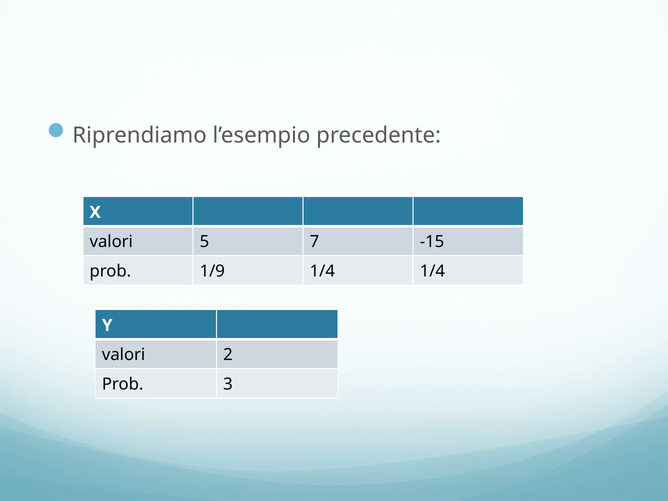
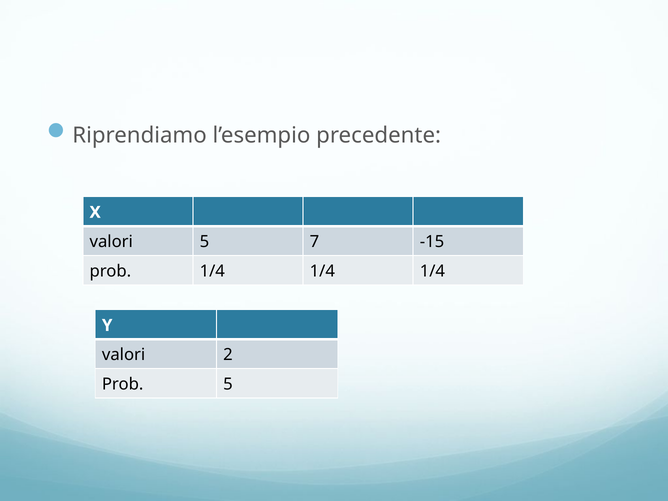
prob 1/9: 1/9 -> 1/4
Prob 3: 3 -> 5
